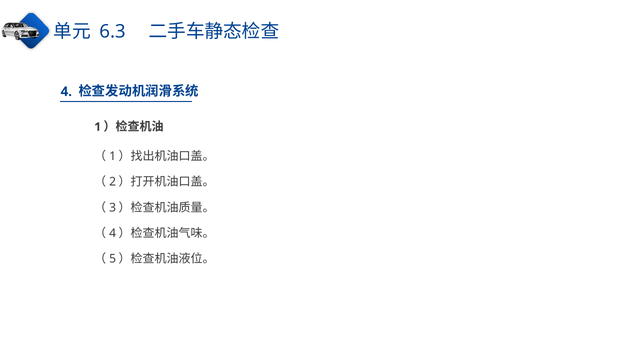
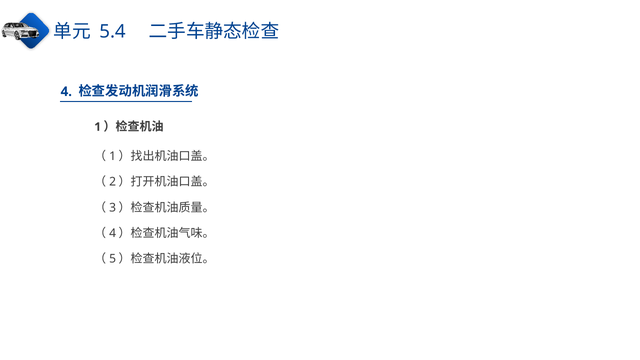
6.3: 6.3 -> 5.4
